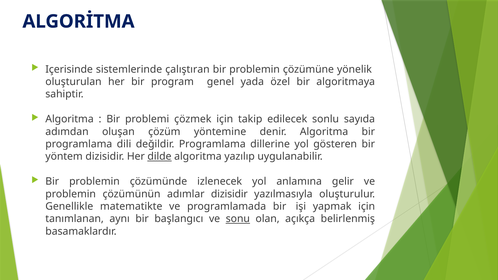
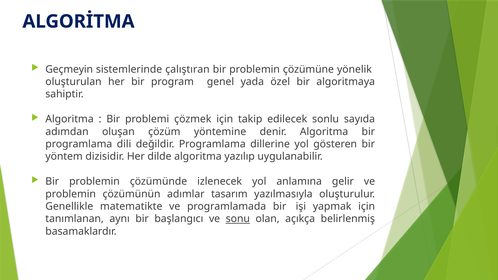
Içerisinde: Içerisinde -> Geçmeyin
dilde underline: present -> none
adımlar dizisidir: dizisidir -> tasarım
